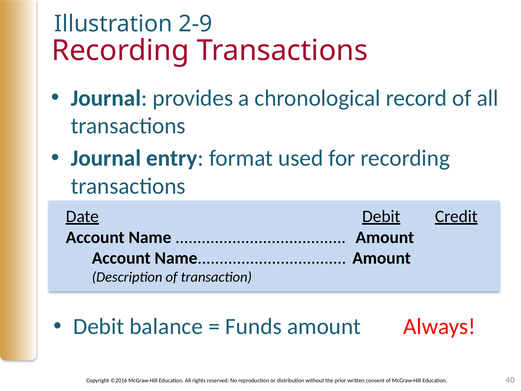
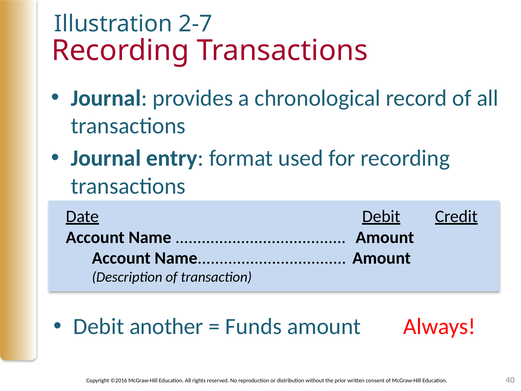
2-9: 2-9 -> 2-7
balance: balance -> another
